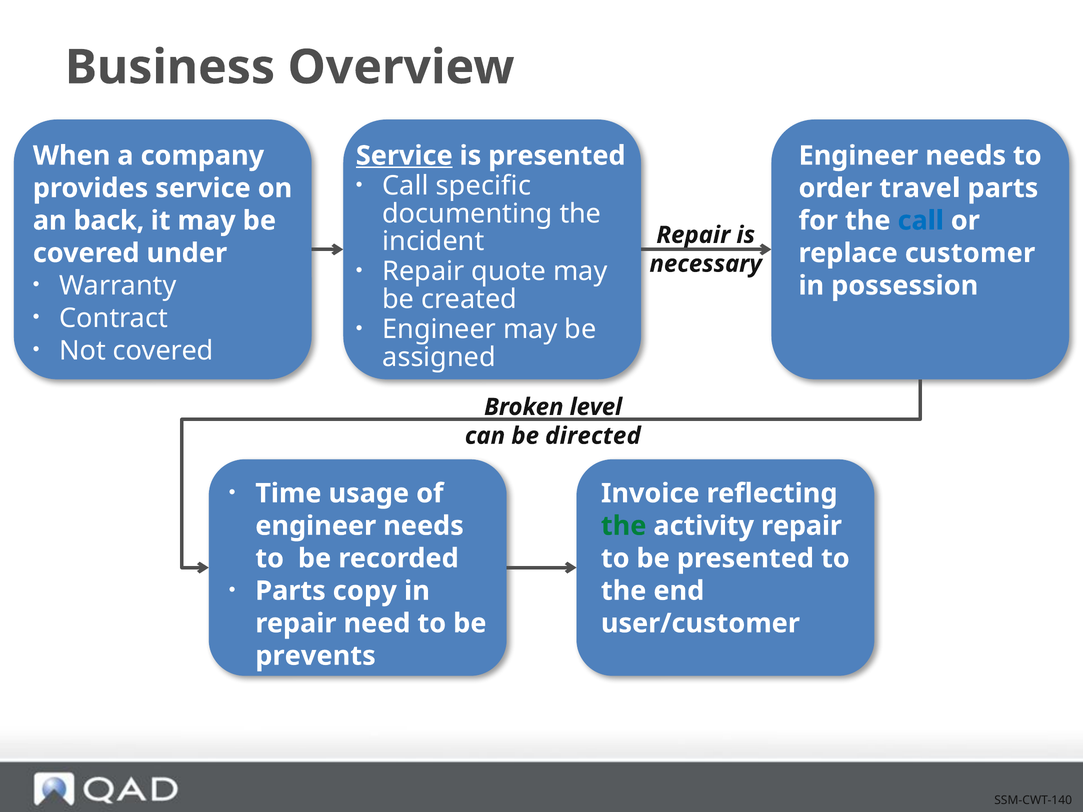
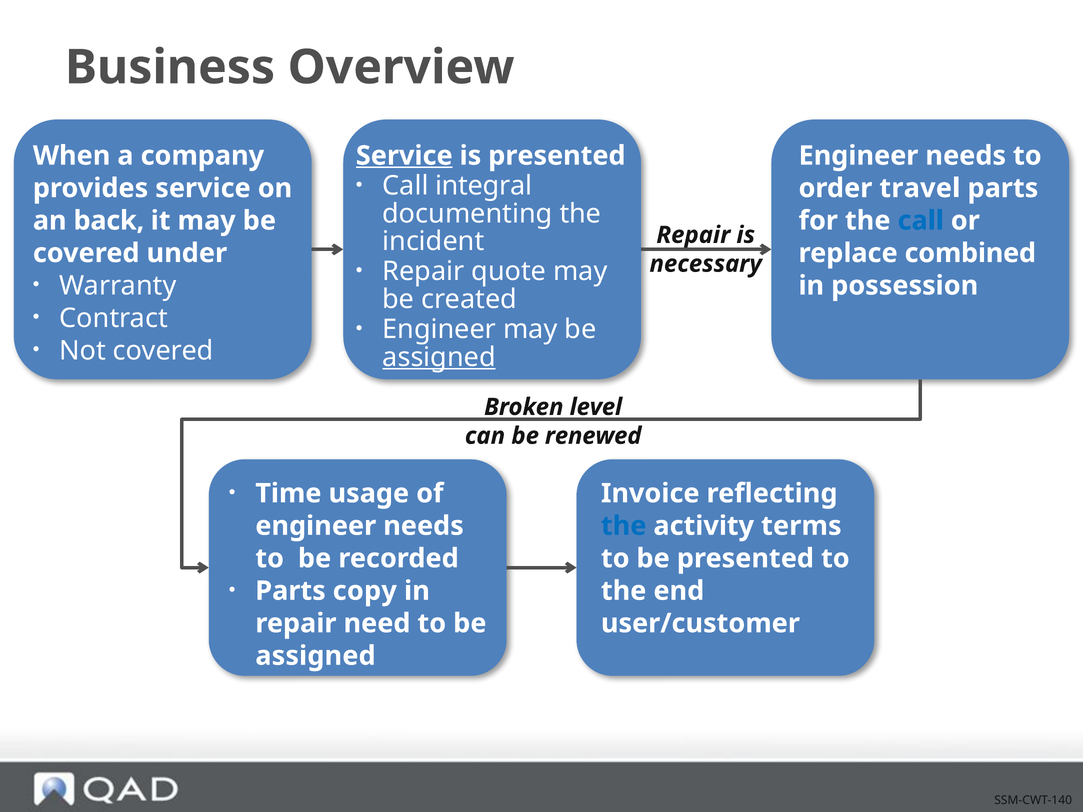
specific: specific -> integral
customer: customer -> combined
assigned at (439, 357) underline: none -> present
directed: directed -> renewed
the at (624, 526) colour: green -> blue
activity repair: repair -> terms
prevents at (316, 656): prevents -> assigned
